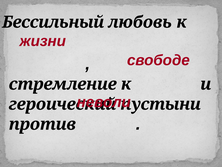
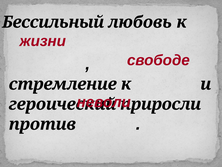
пустыни: пустыни -> приросли
